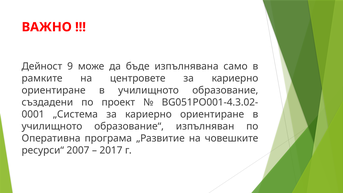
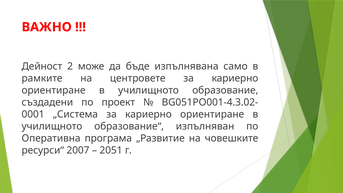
9: 9 -> 2
2017: 2017 -> 2051
